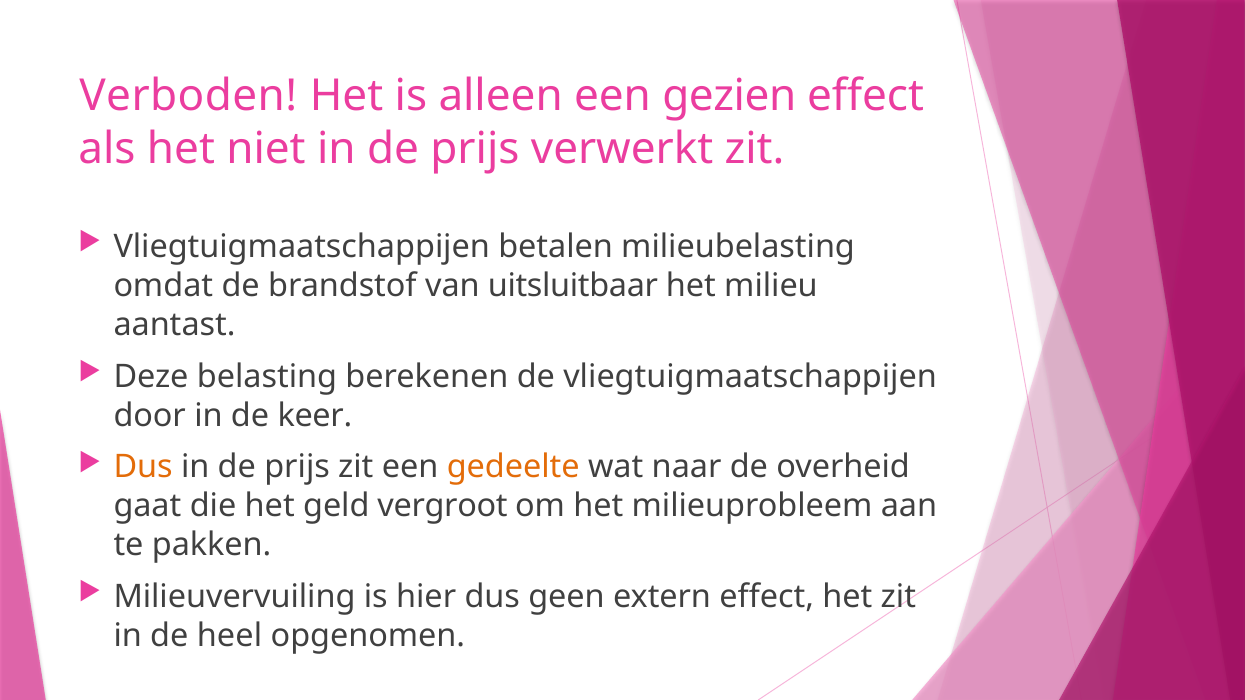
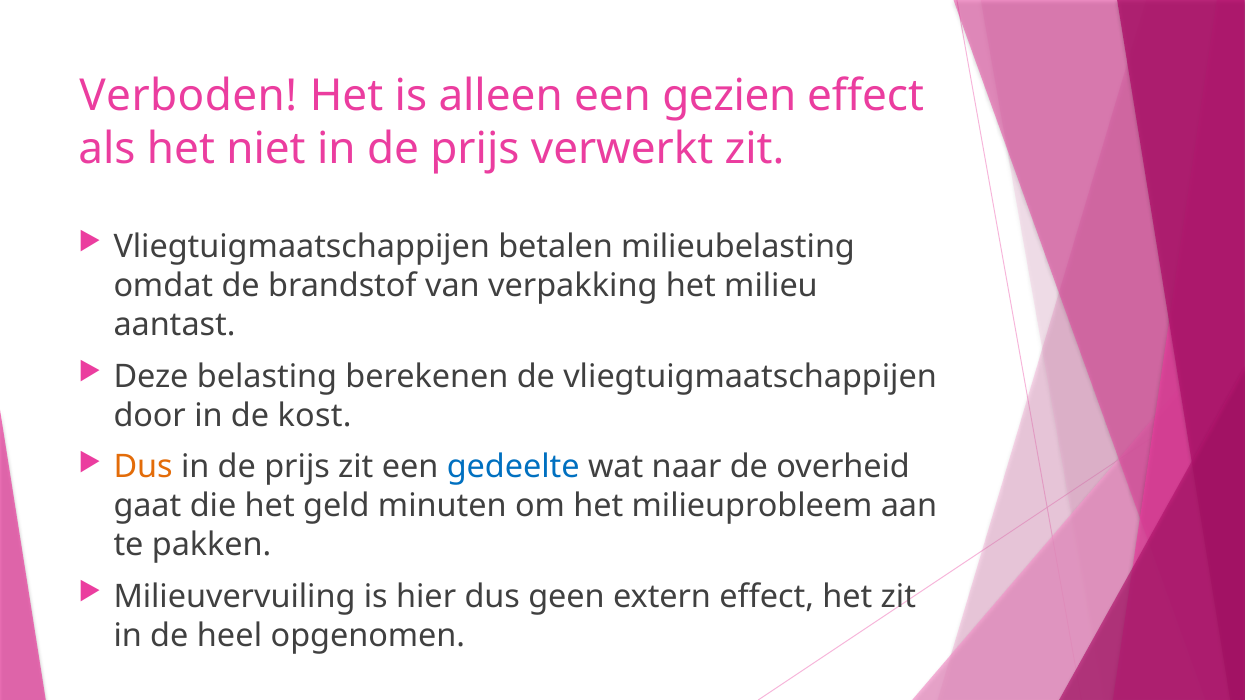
uitsluitbaar: uitsluitbaar -> verpakking
keer: keer -> kost
gedeelte colour: orange -> blue
vergroot: vergroot -> minuten
